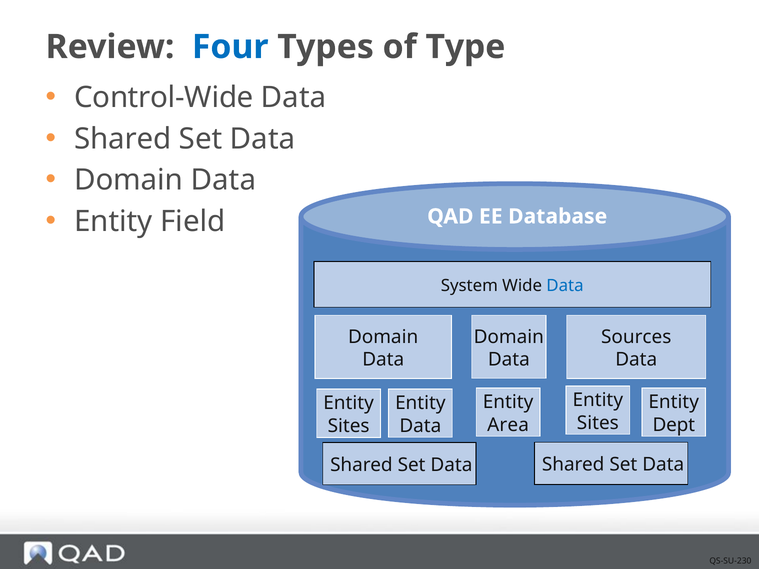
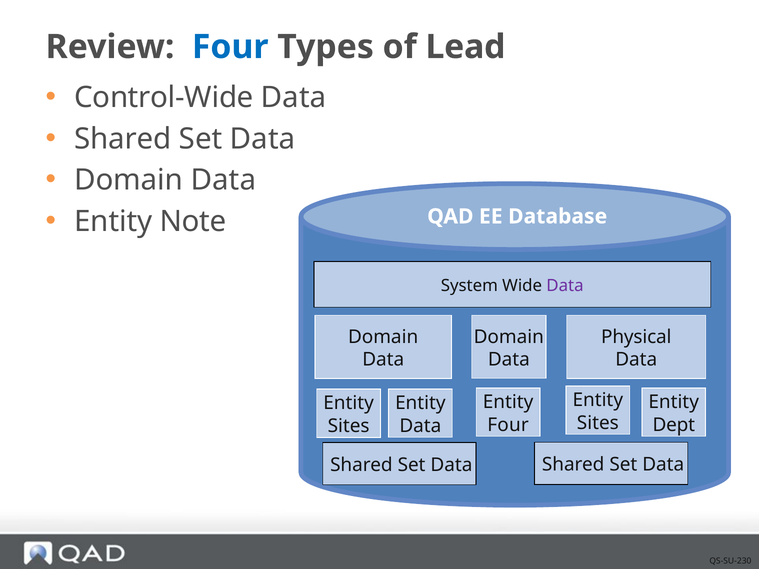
Type: Type -> Lead
Field: Field -> Note
Data at (565, 286) colour: blue -> purple
Sources: Sources -> Physical
Area at (508, 425): Area -> Four
